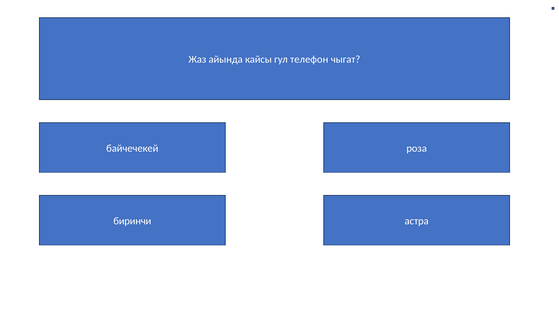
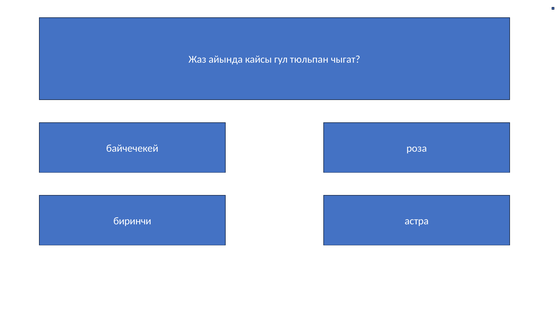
телефон: телефон -> тюльпан
